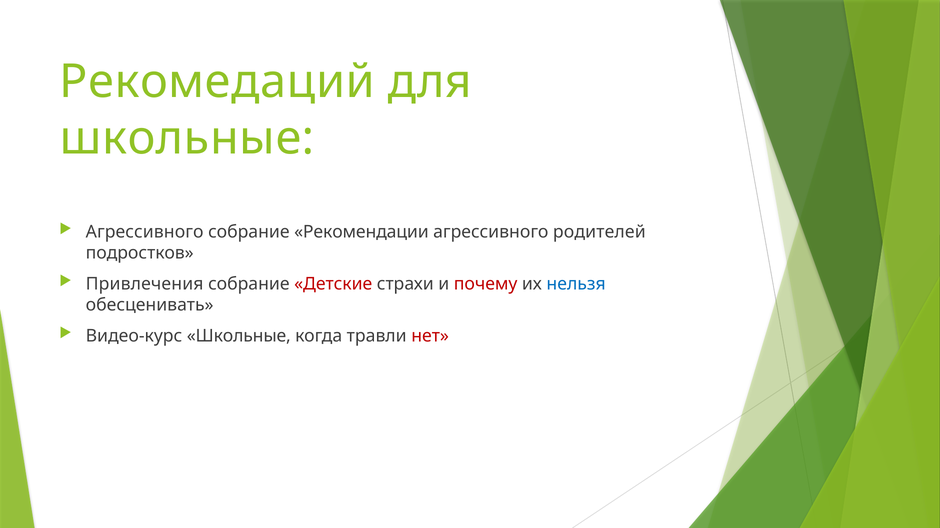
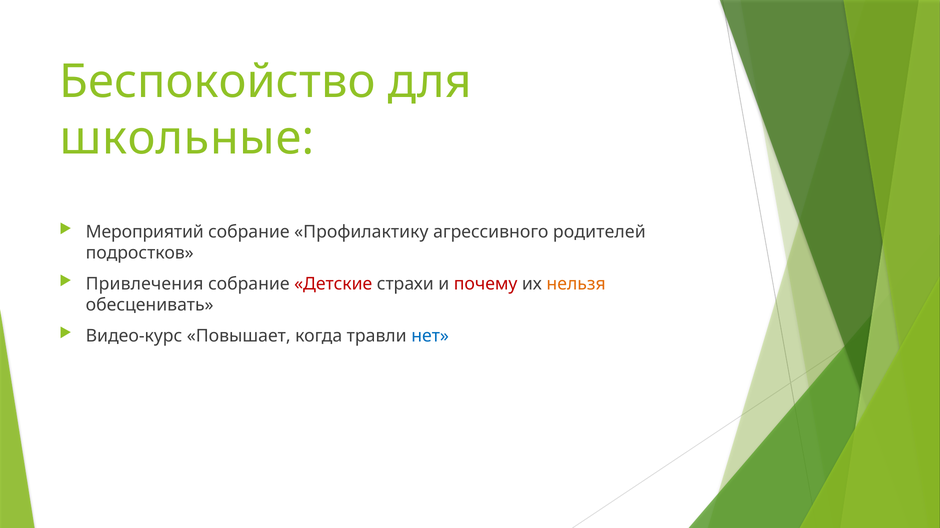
Рекомедаций: Рекомедаций -> Беспокойство
Агрессивного at (145, 232): Агрессивного -> Мероприятий
Рекомендации: Рекомендации -> Профилактику
нельзя colour: blue -> orange
Видео-курс Школьные: Школьные -> Повышает
нет colour: red -> blue
